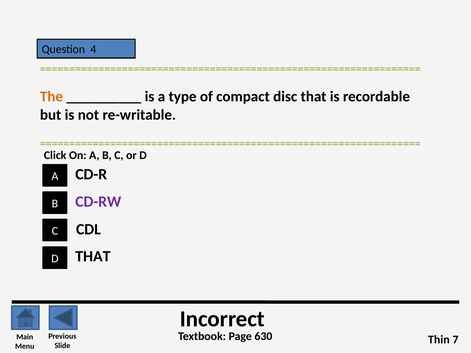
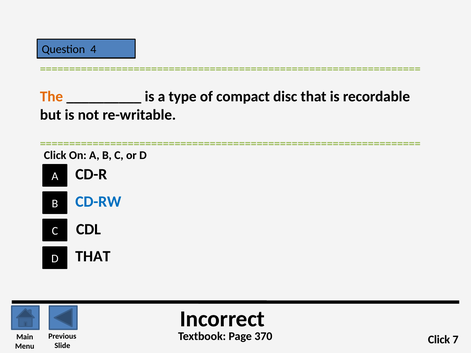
CD-RW colour: purple -> blue
630: 630 -> 370
Thin at (439, 340): Thin -> Click
